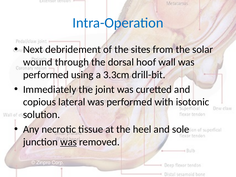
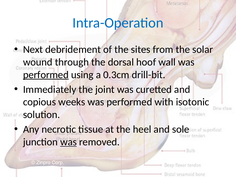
performed at (46, 75) underline: none -> present
3.3cm: 3.3cm -> 0.3cm
lateral: lateral -> weeks
